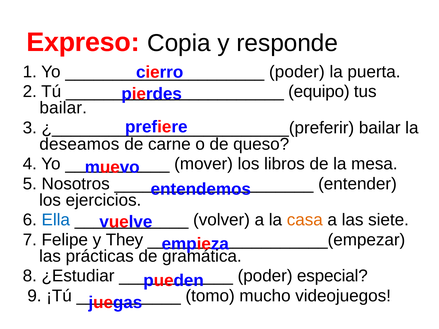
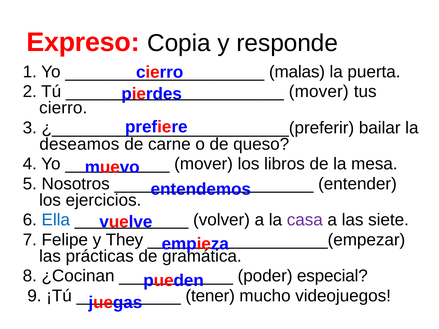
poder at (297, 72): poder -> malas
equipo at (319, 92): equipo -> mover
bailar at (63, 108): bailar -> cierro
casa colour: orange -> purple
¿Estudiar: ¿Estudiar -> ¿Cocinan
tomo: tomo -> tener
